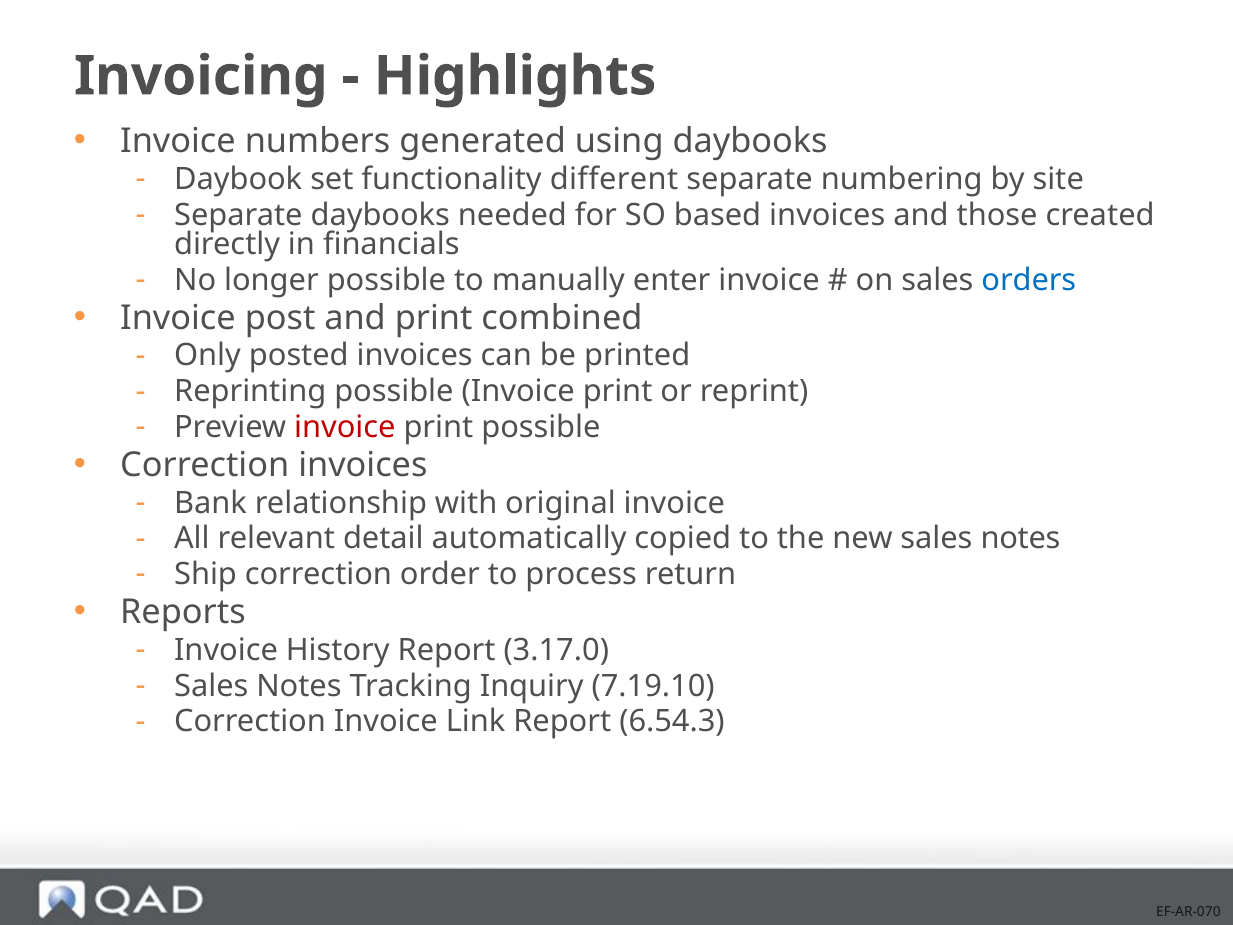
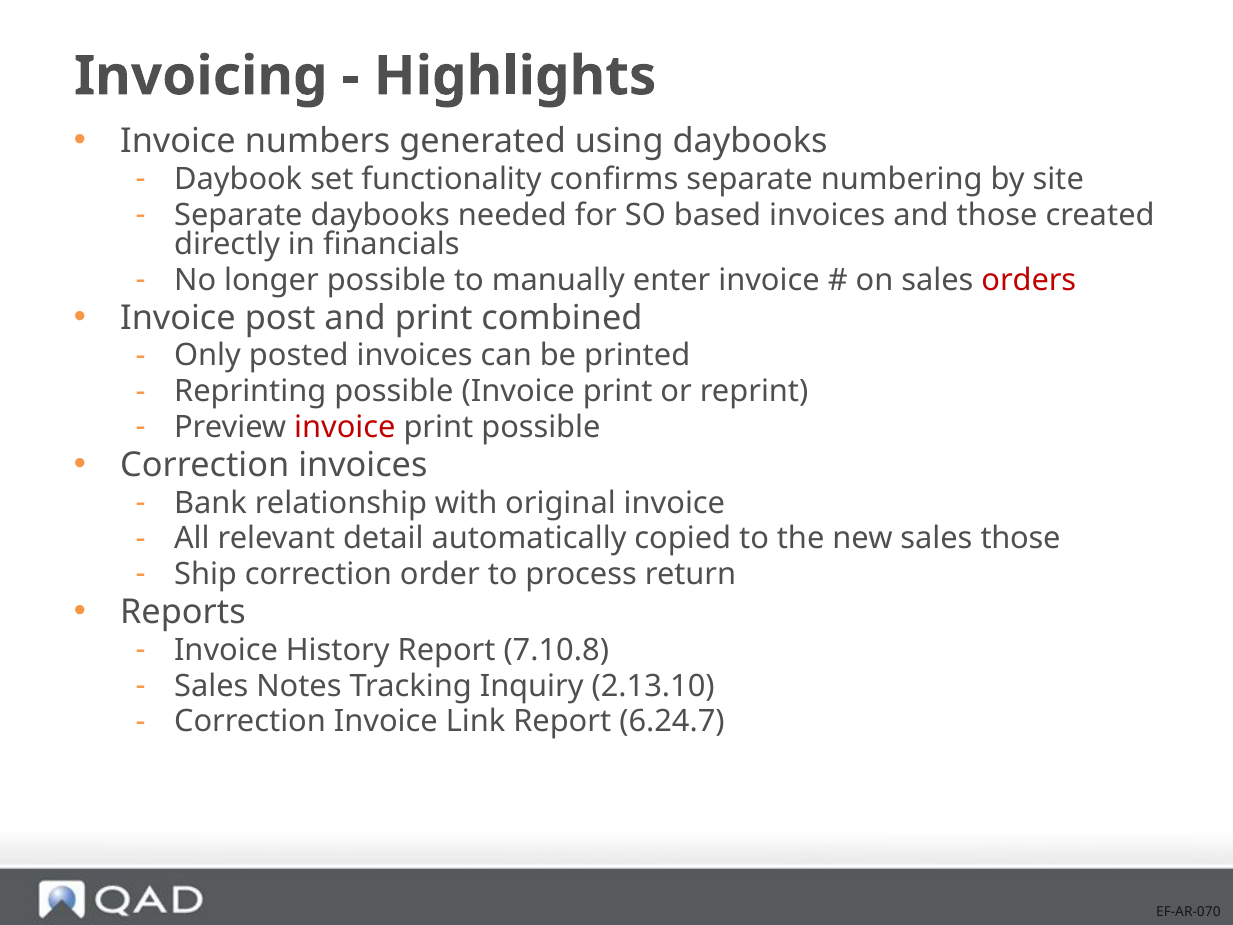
different: different -> confirms
orders colour: blue -> red
new sales notes: notes -> those
3.17.0: 3.17.0 -> 7.10.8
7.19.10: 7.19.10 -> 2.13.10
6.54.3: 6.54.3 -> 6.24.7
